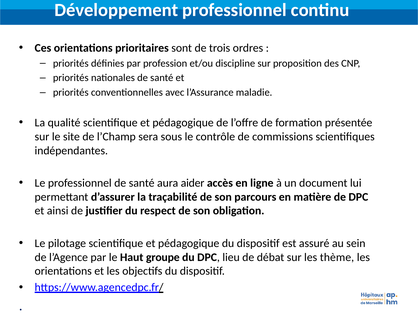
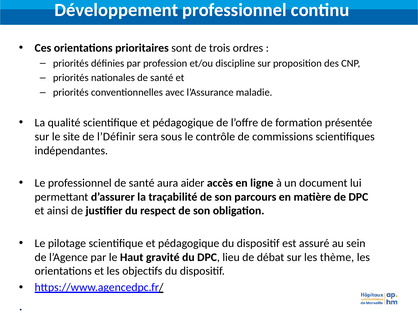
l’Champ: l’Champ -> l’Définir
groupe: groupe -> gravité
